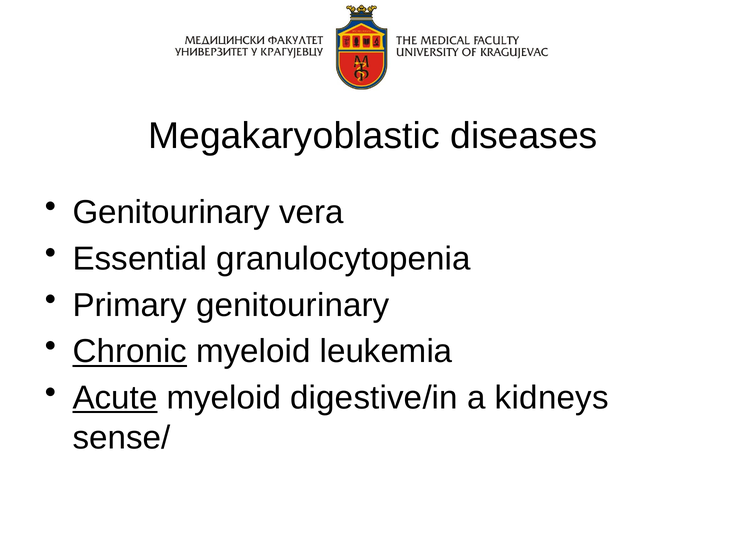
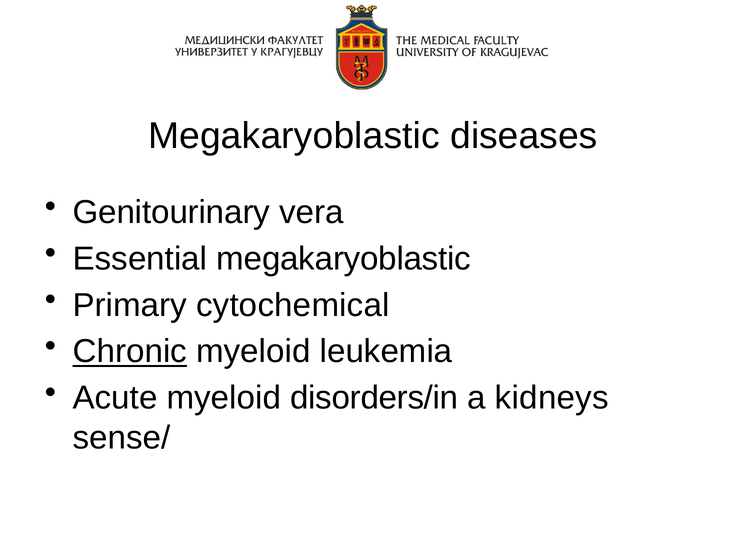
Essential granulocytopenia: granulocytopenia -> megakaryoblastic
Primary genitourinary: genitourinary -> cytochemical
Acute underline: present -> none
digestive/in: digestive/in -> disorders/in
